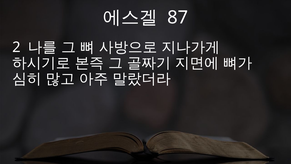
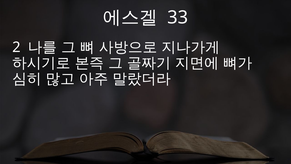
87: 87 -> 33
